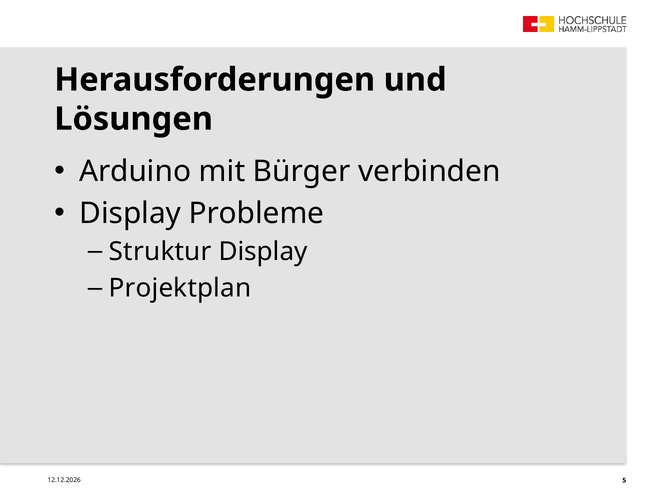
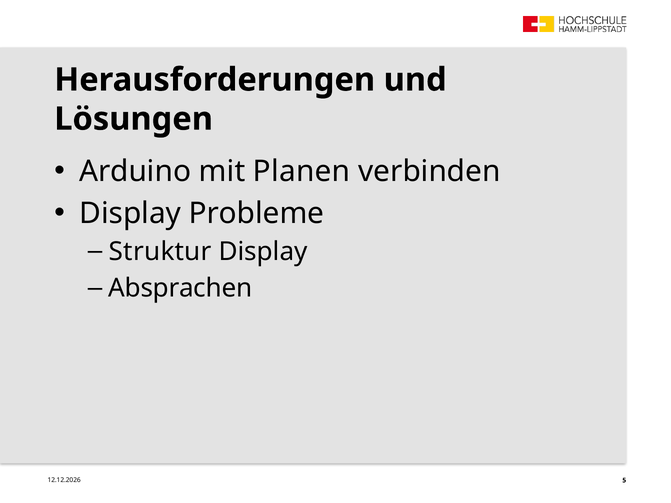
Bürger: Bürger -> Planen
Projektplan: Projektplan -> Absprachen
